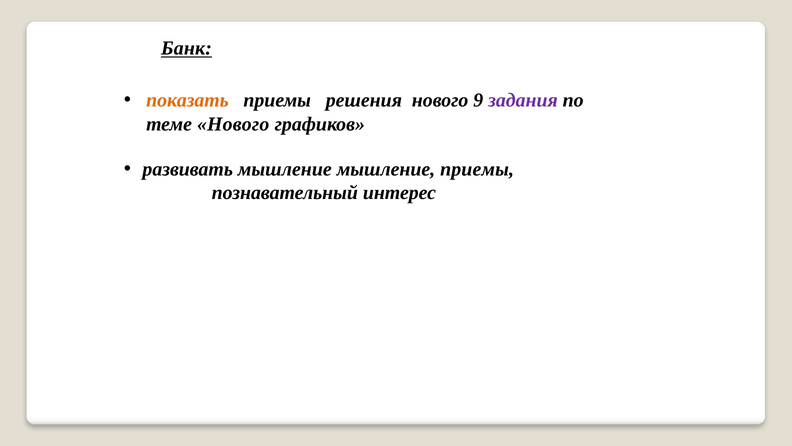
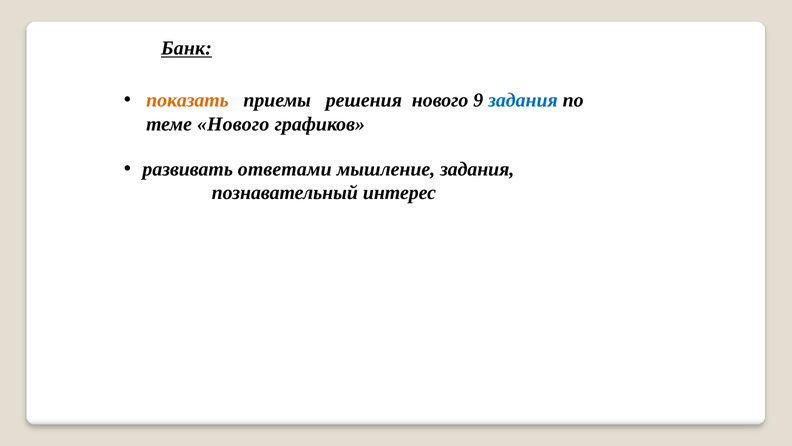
задания at (523, 100) colour: purple -> blue
развивать мышление: мышление -> ответами
мышление приемы: приемы -> задания
